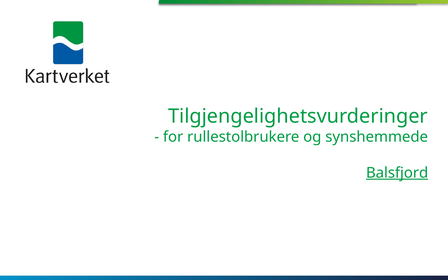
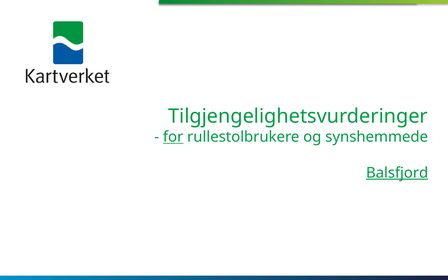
for underline: none -> present
